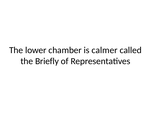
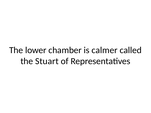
Briefly: Briefly -> Stuart
